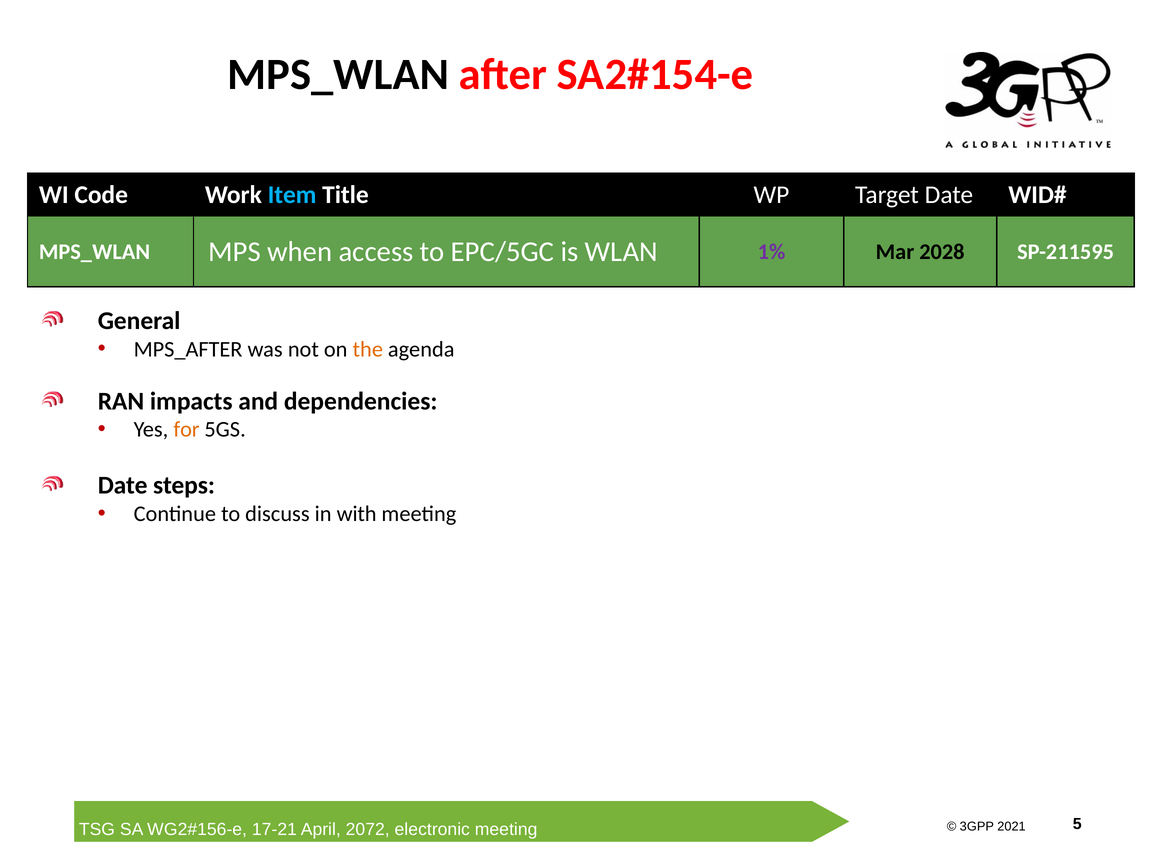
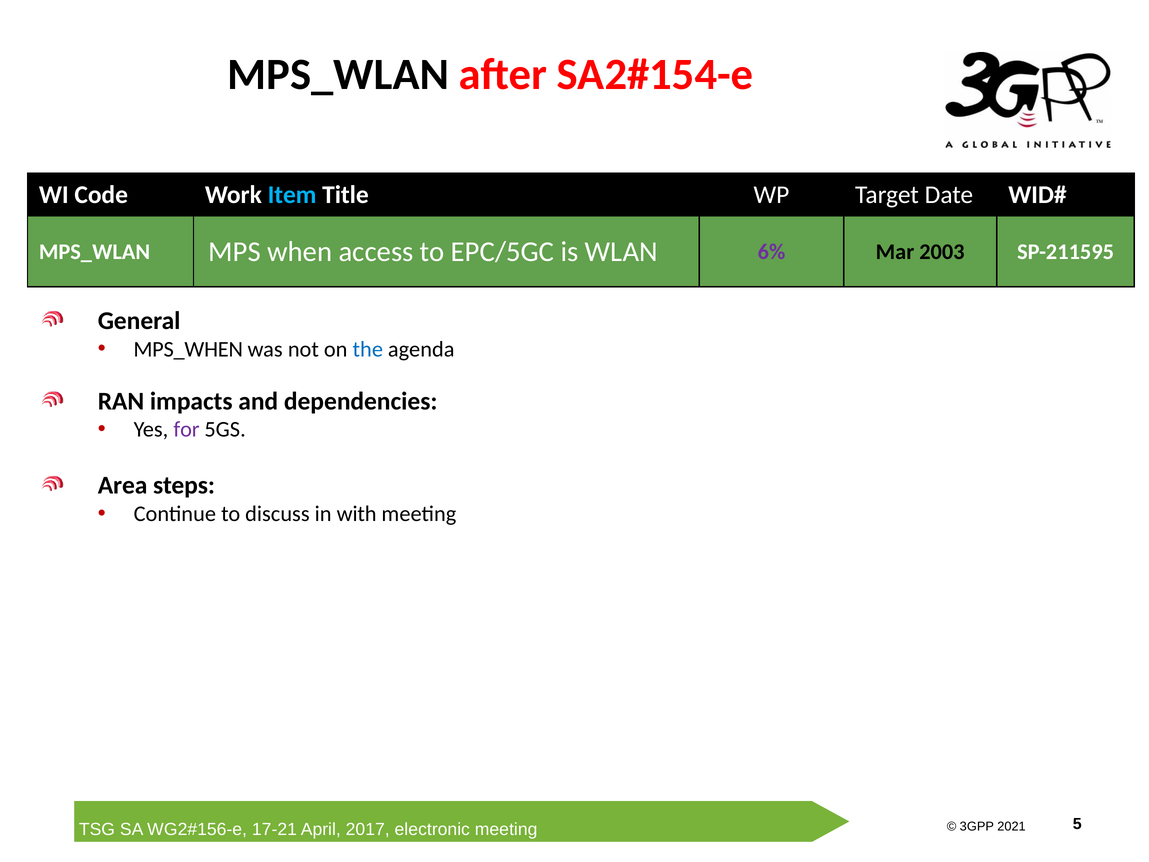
1%: 1% -> 6%
2028: 2028 -> 2003
MPS_AFTER: MPS_AFTER -> MPS_WHEN
the colour: orange -> blue
for colour: orange -> purple
Date at (123, 485): Date -> Area
2072: 2072 -> 2017
